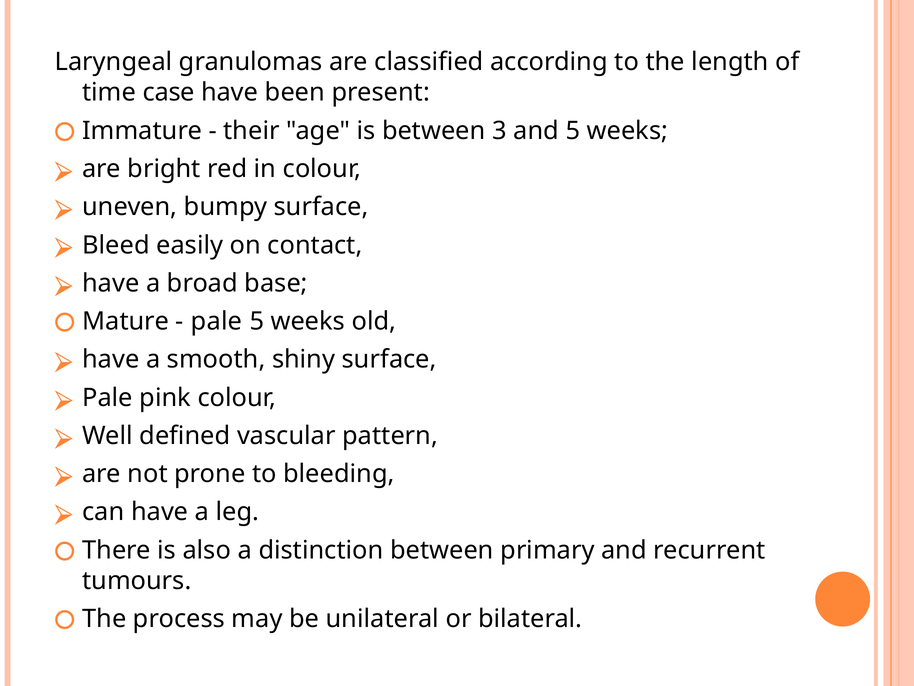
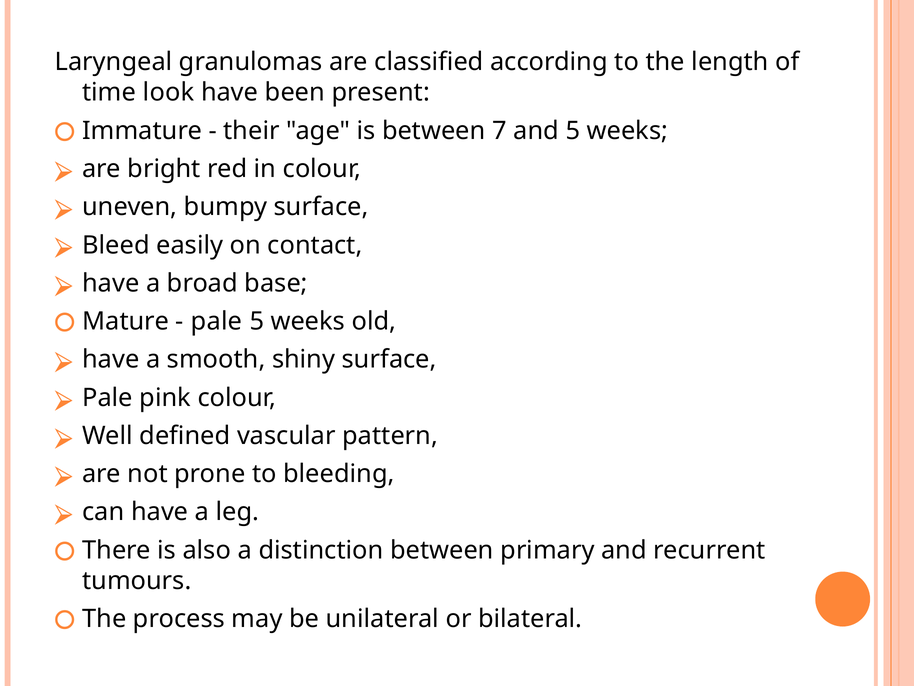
case: case -> look
3: 3 -> 7
